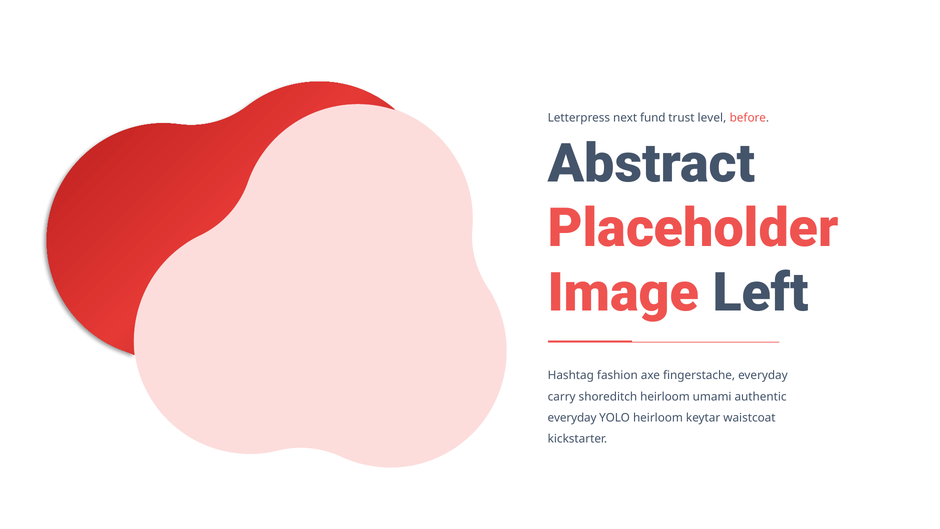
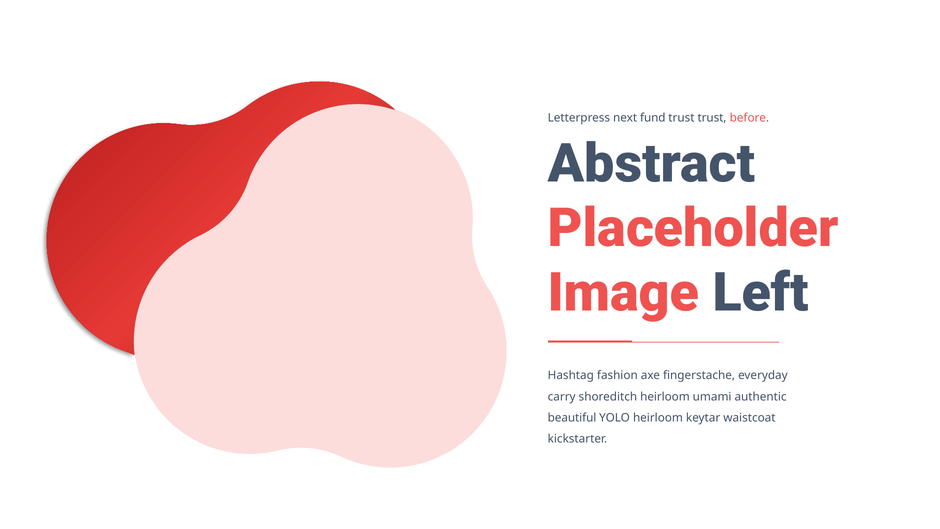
trust level: level -> trust
everyday at (572, 418): everyday -> beautiful
